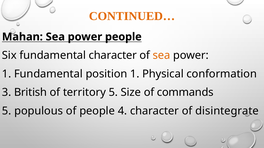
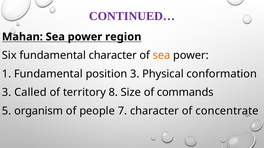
CONTINUED… colour: orange -> purple
power people: people -> region
position 1: 1 -> 3
British: British -> Called
territory 5: 5 -> 8
populous: populous -> organism
4: 4 -> 7
disintegrate: disintegrate -> concentrate
